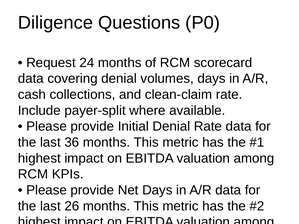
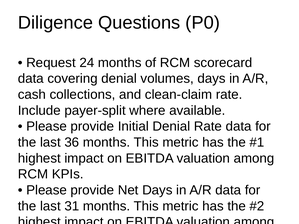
26: 26 -> 31
